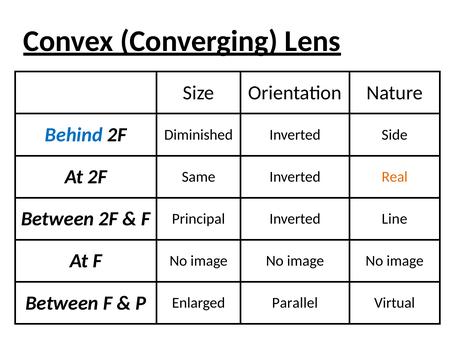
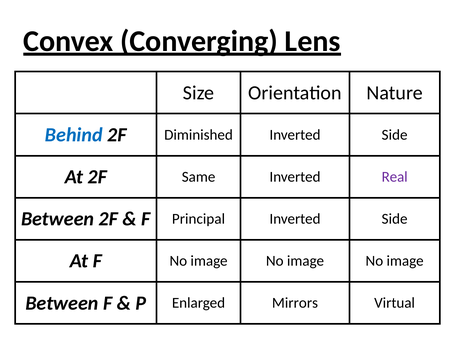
Real colour: orange -> purple
Line at (395, 218): Line -> Side
Parallel: Parallel -> Mirrors
